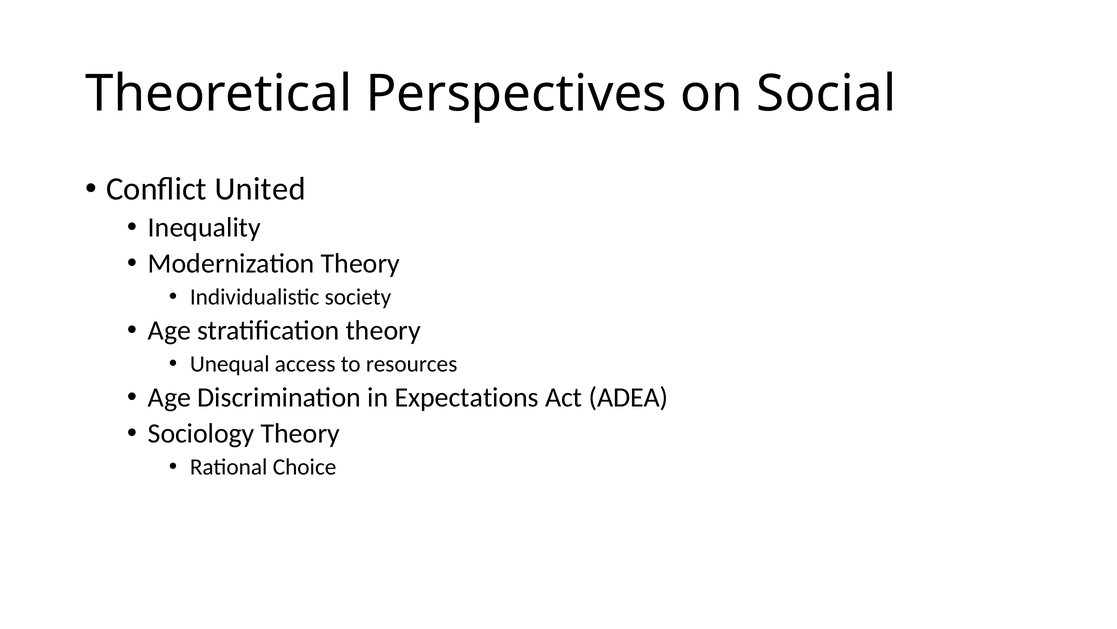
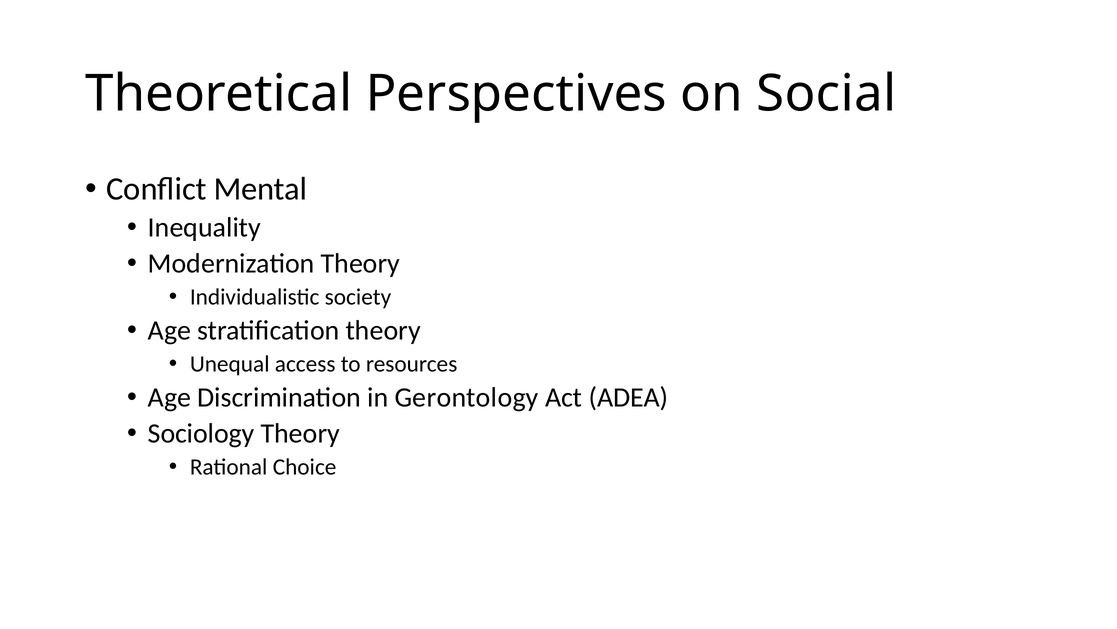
United: United -> Mental
Expectations: Expectations -> Gerontology
